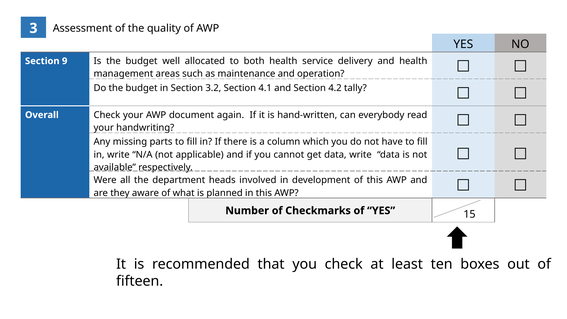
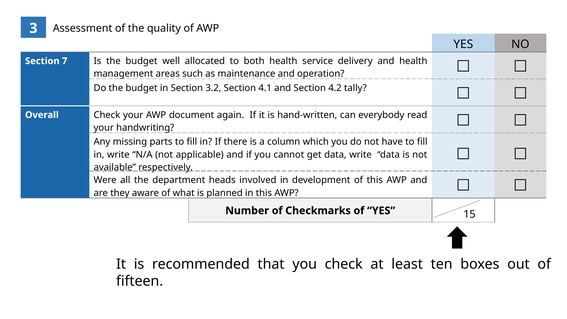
9: 9 -> 7
